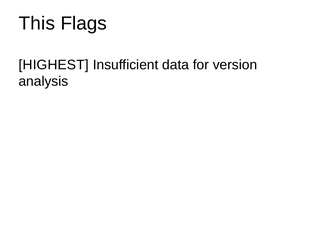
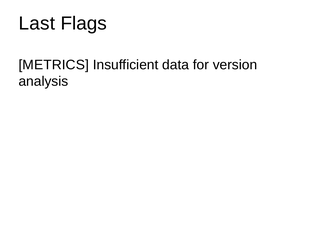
This: This -> Last
HIGHEST: HIGHEST -> METRICS
